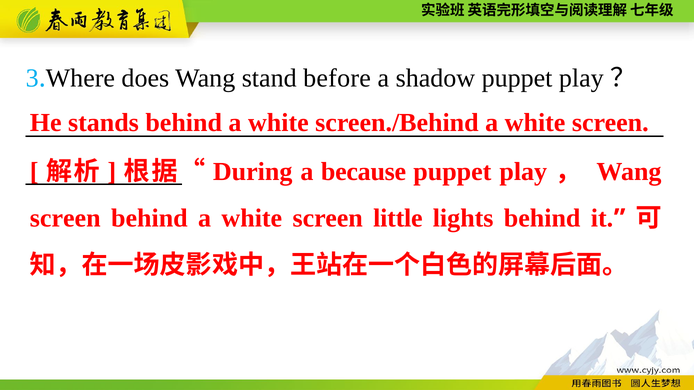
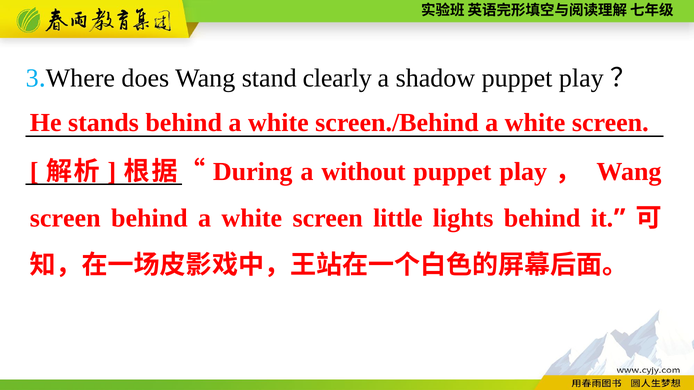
before: before -> clearly
because: because -> without
